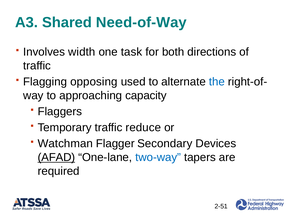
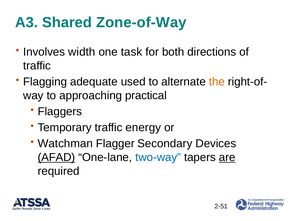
Need-of-Way: Need-of-Way -> Zone-of-Way
opposing: opposing -> adequate
the colour: blue -> orange
capacity: capacity -> practical
reduce: reduce -> energy
are underline: none -> present
